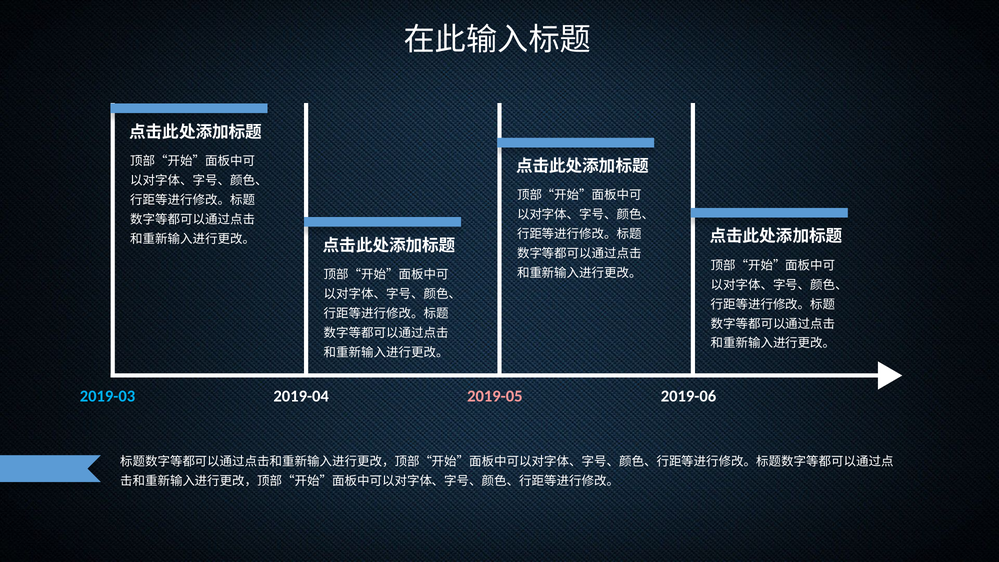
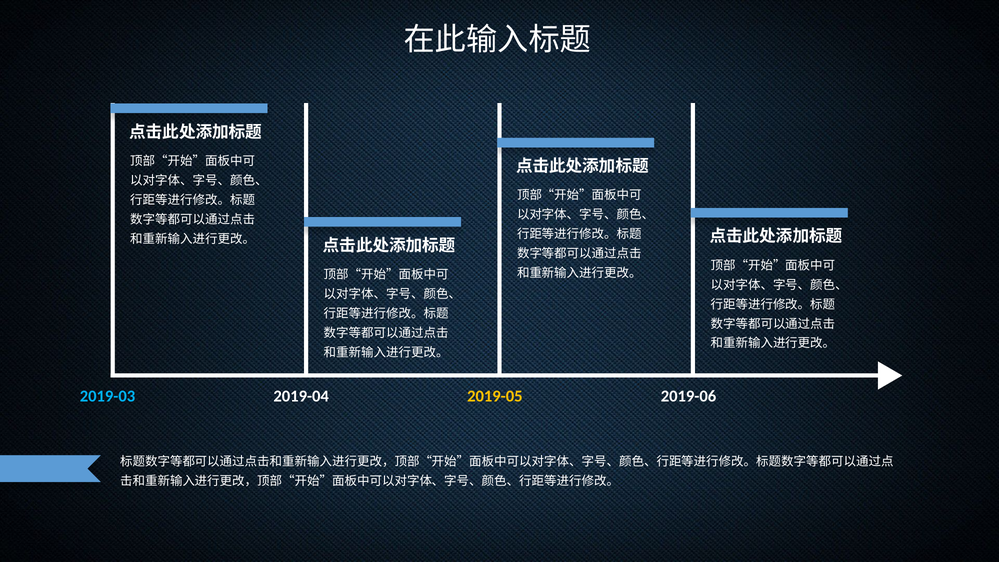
2019-05 colour: pink -> yellow
